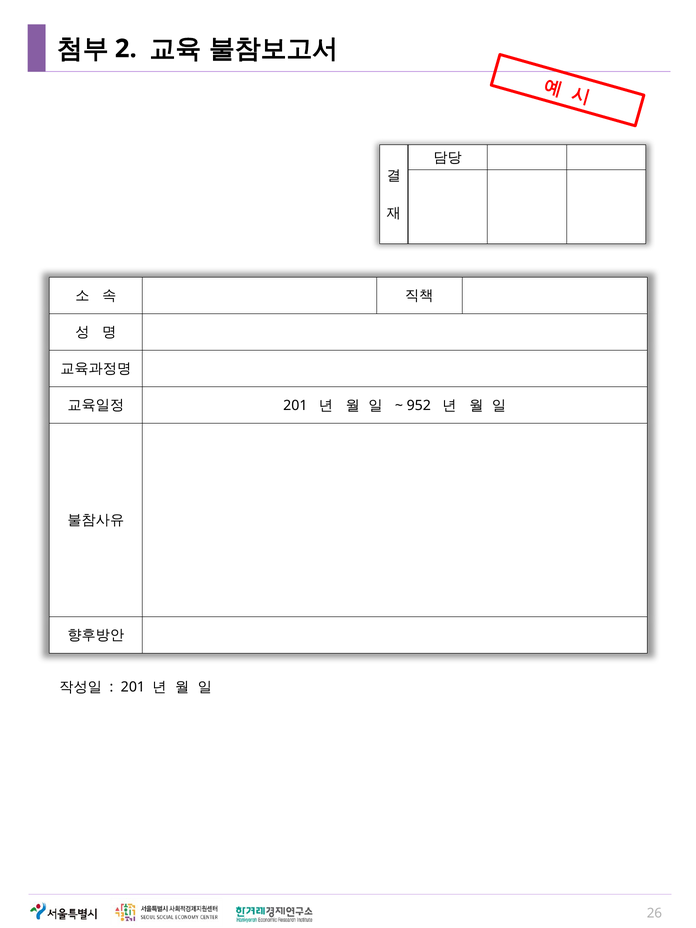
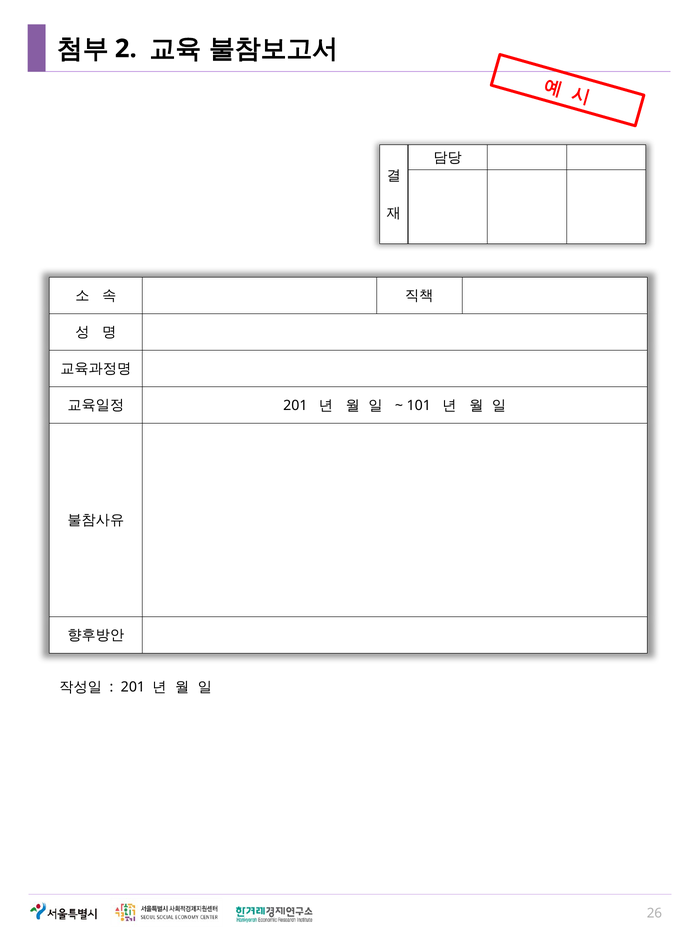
952: 952 -> 101
